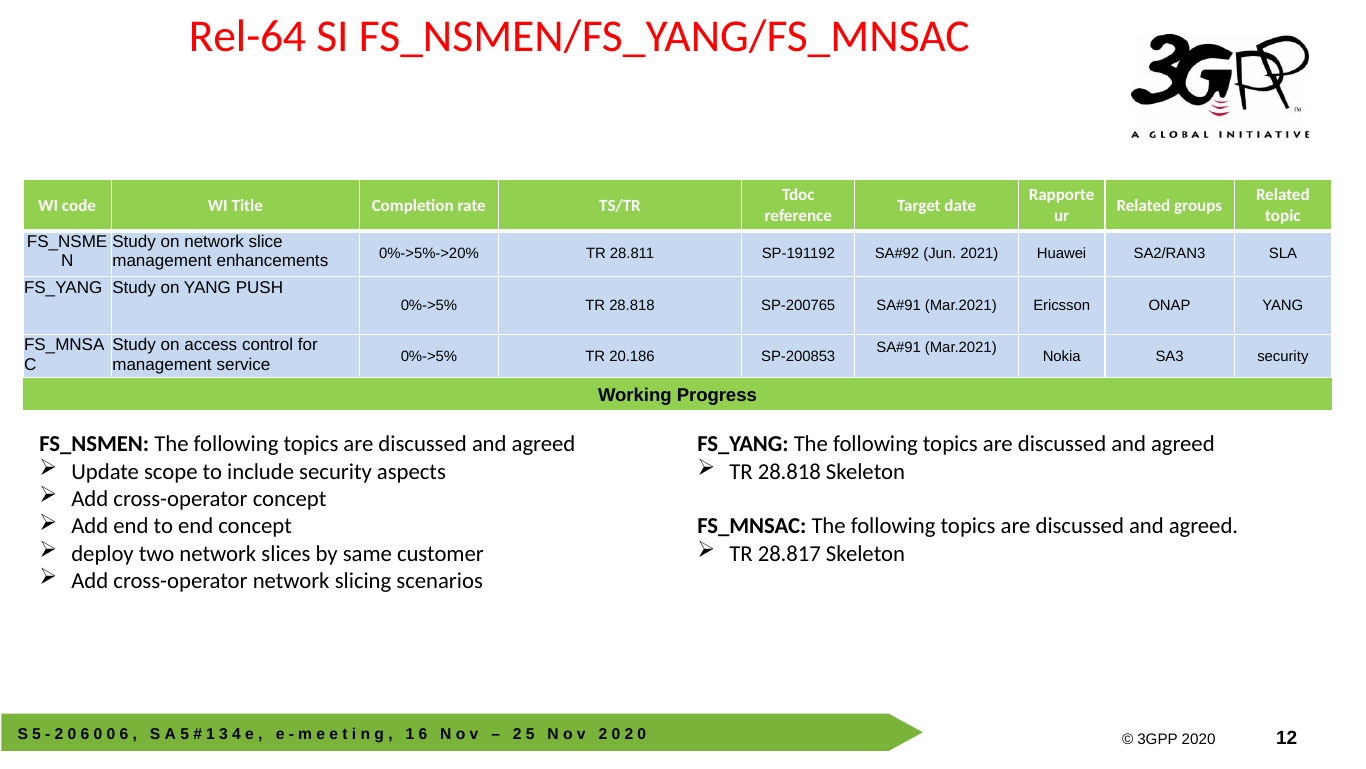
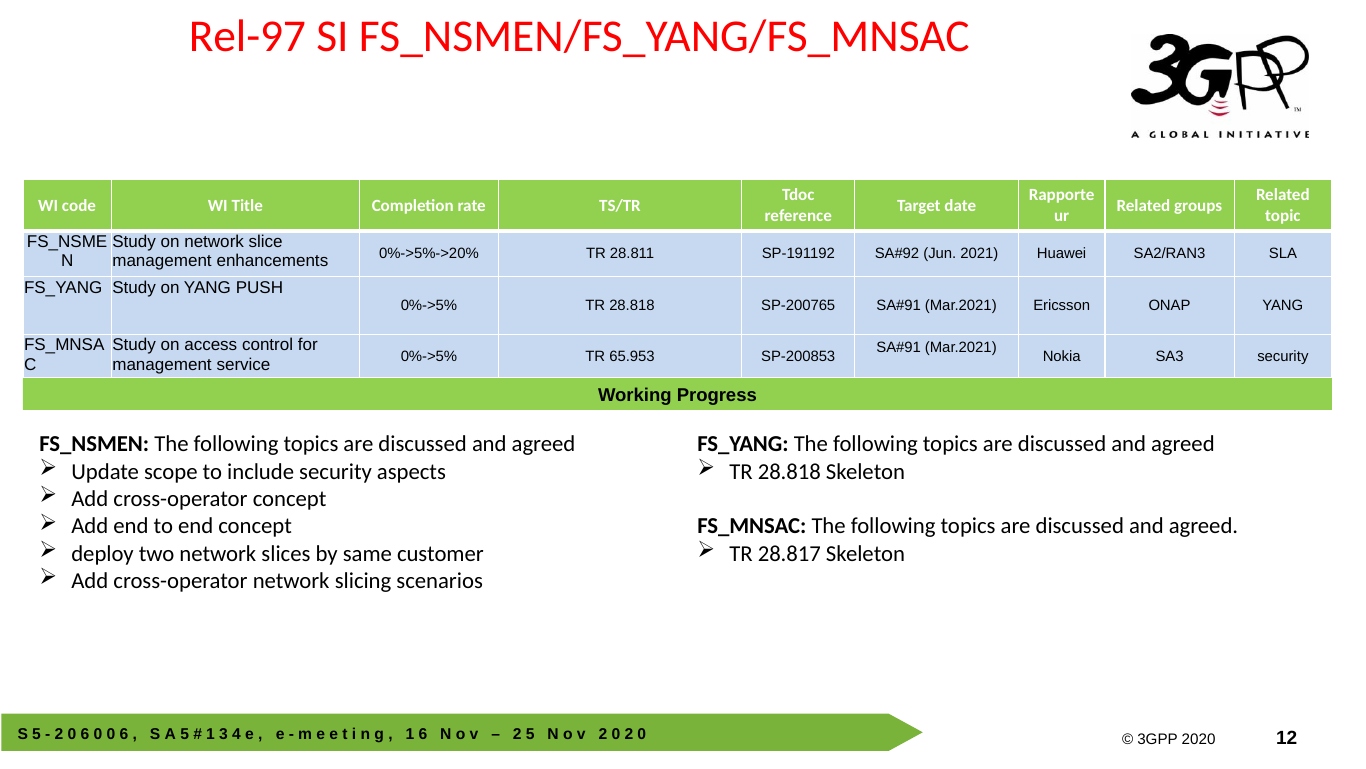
Rel-64: Rel-64 -> Rel-97
20.186: 20.186 -> 65.953
